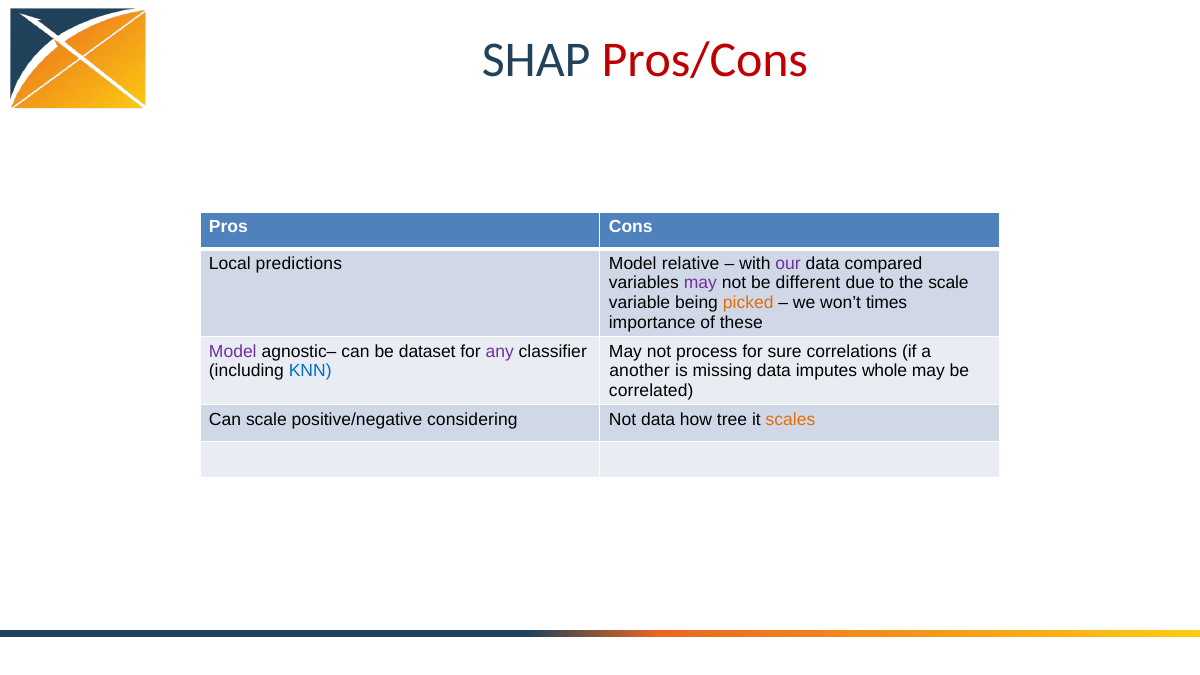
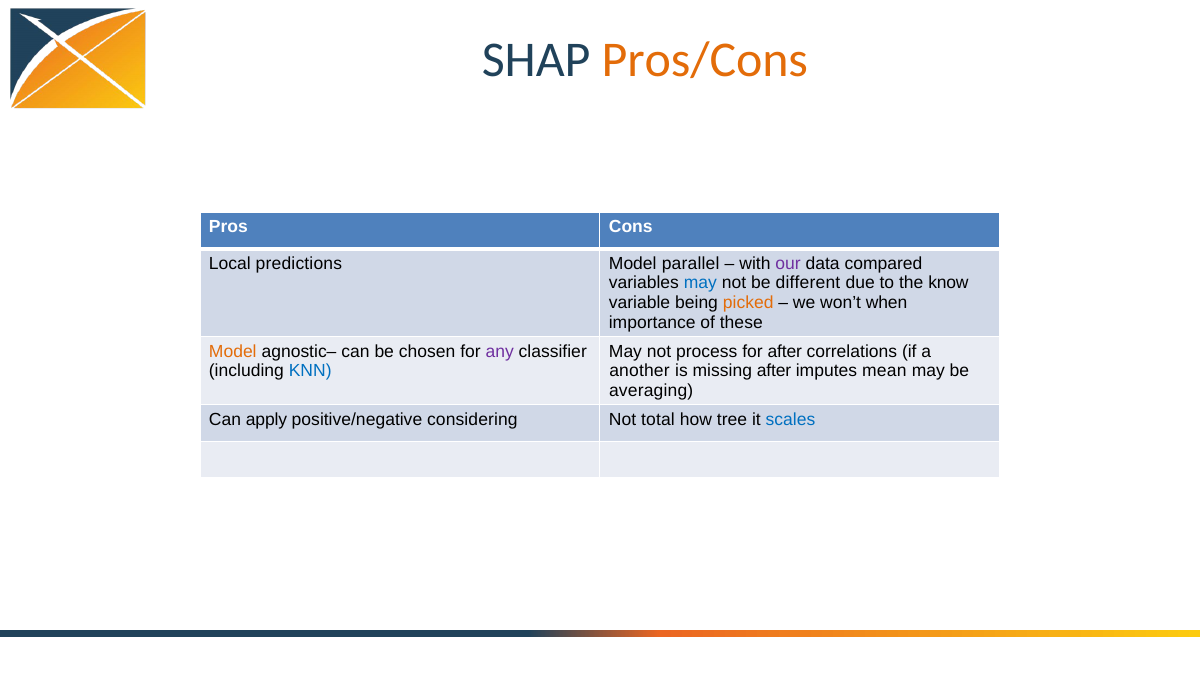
Pros/Cons colour: red -> orange
relative: relative -> parallel
may at (700, 283) colour: purple -> blue
the scale: scale -> know
times: times -> when
Model at (233, 351) colour: purple -> orange
dataset: dataset -> chosen
for sure: sure -> after
missing data: data -> after
whole: whole -> mean
correlated: correlated -> averaging
Can scale: scale -> apply
Not data: data -> total
scales colour: orange -> blue
